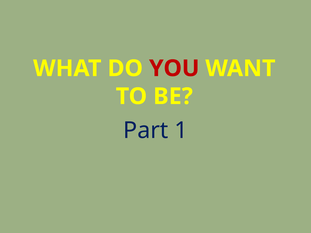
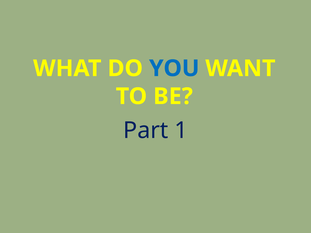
YOU colour: red -> blue
